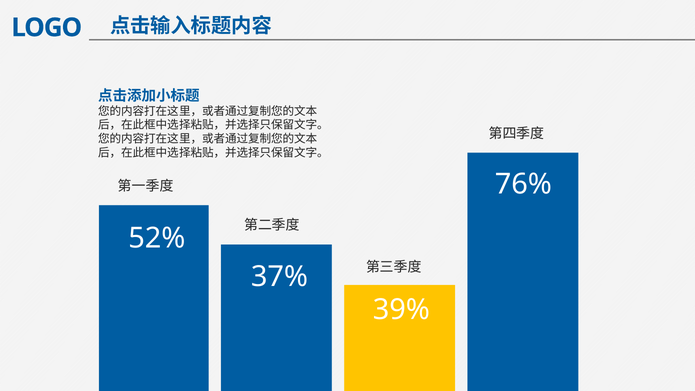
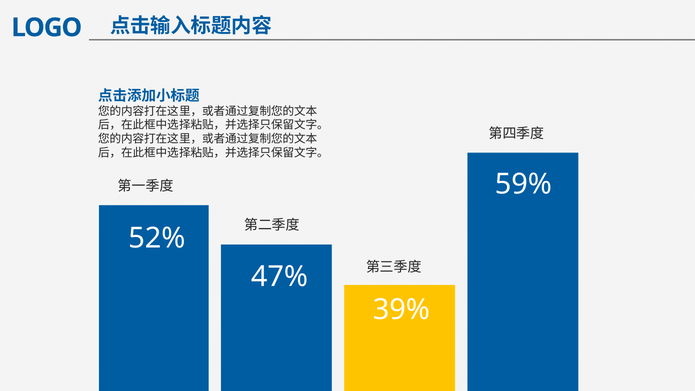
76%: 76% -> 59%
37%: 37% -> 47%
